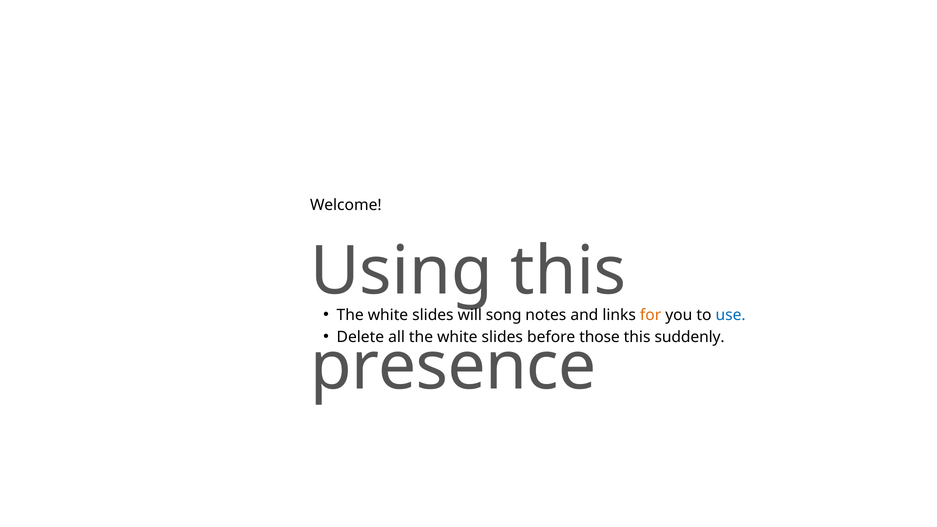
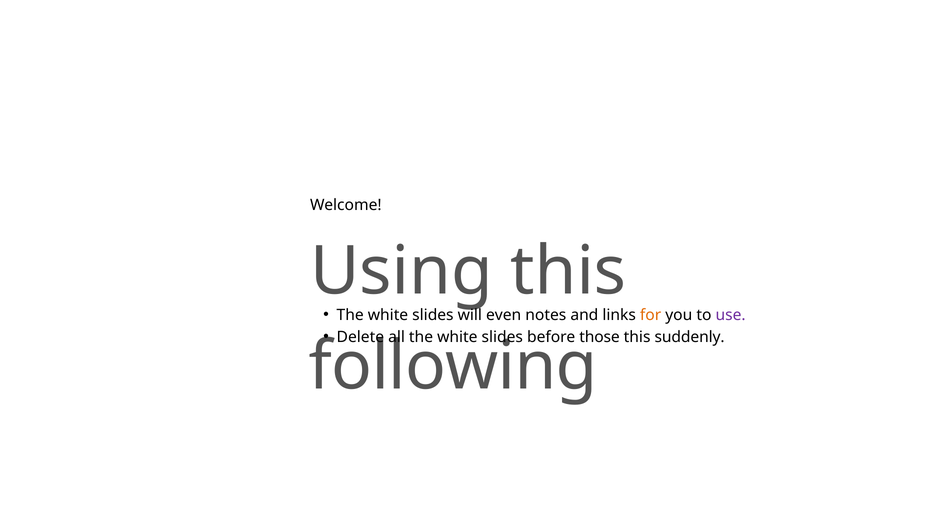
song: song -> even
use colour: blue -> purple
presence: presence -> following
